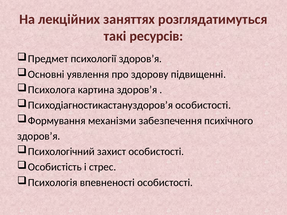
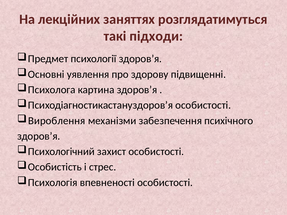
ресурсів: ресурсів -> підходи
Формування: Формування -> Вироблення
